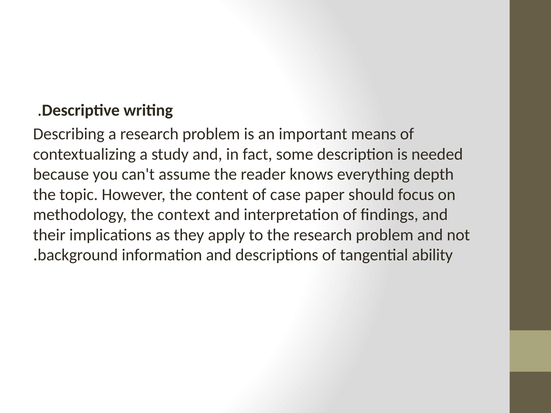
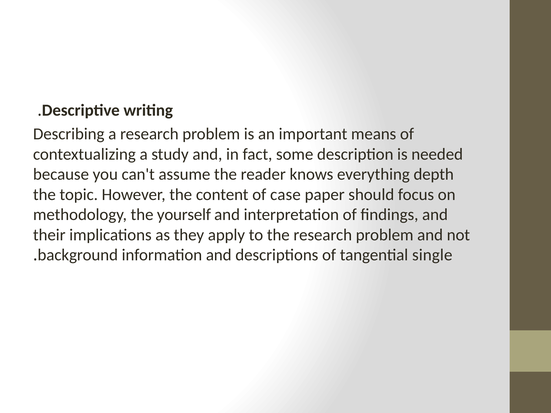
context: context -> yourself
ability: ability -> single
